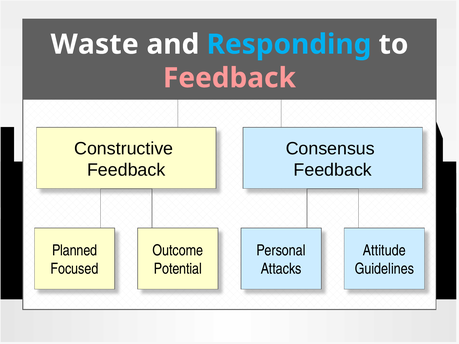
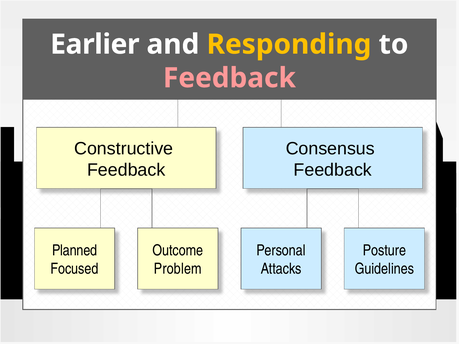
Waste: Waste -> Earlier
Responding colour: light blue -> yellow
Attitude: Attitude -> Posture
Potential: Potential -> Problem
